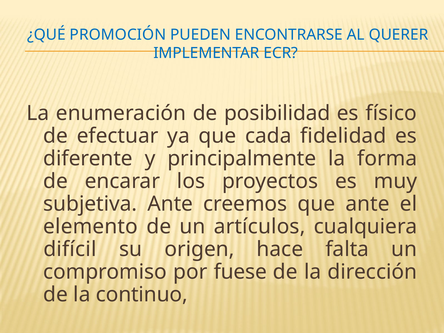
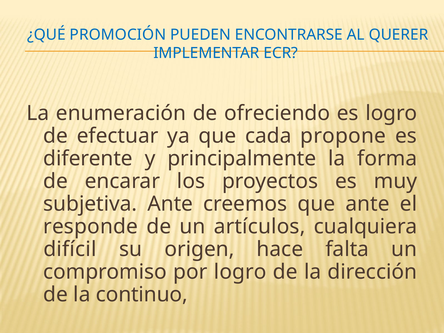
posibilidad: posibilidad -> ofreciendo
es físico: físico -> logro
fidelidad: fidelidad -> propone
elemento: elemento -> responde
por fuese: fuese -> logro
